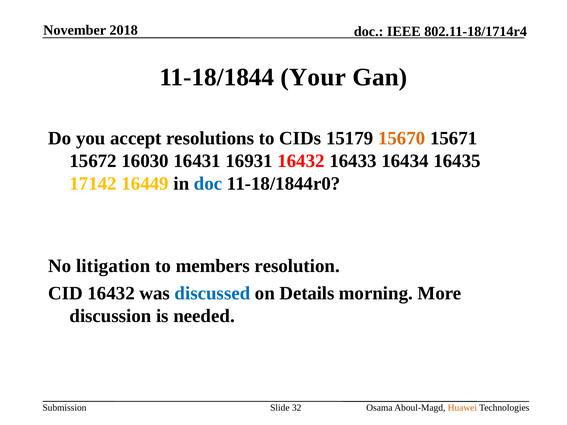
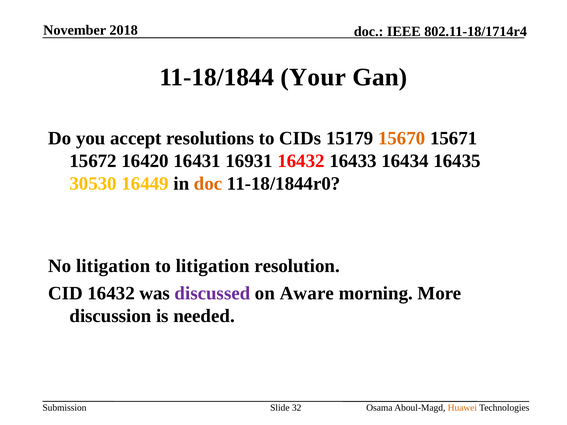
16030: 16030 -> 16420
17142: 17142 -> 30530
doc at (208, 184) colour: blue -> orange
to members: members -> litigation
discussed colour: blue -> purple
Details: Details -> Aware
